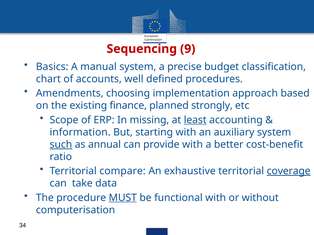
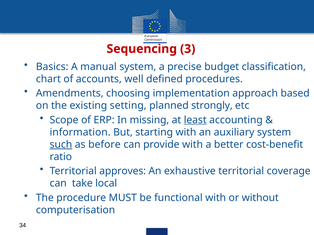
9: 9 -> 3
finance: finance -> setting
annual: annual -> before
compare: compare -> approves
coverage underline: present -> none
data: data -> local
MUST underline: present -> none
